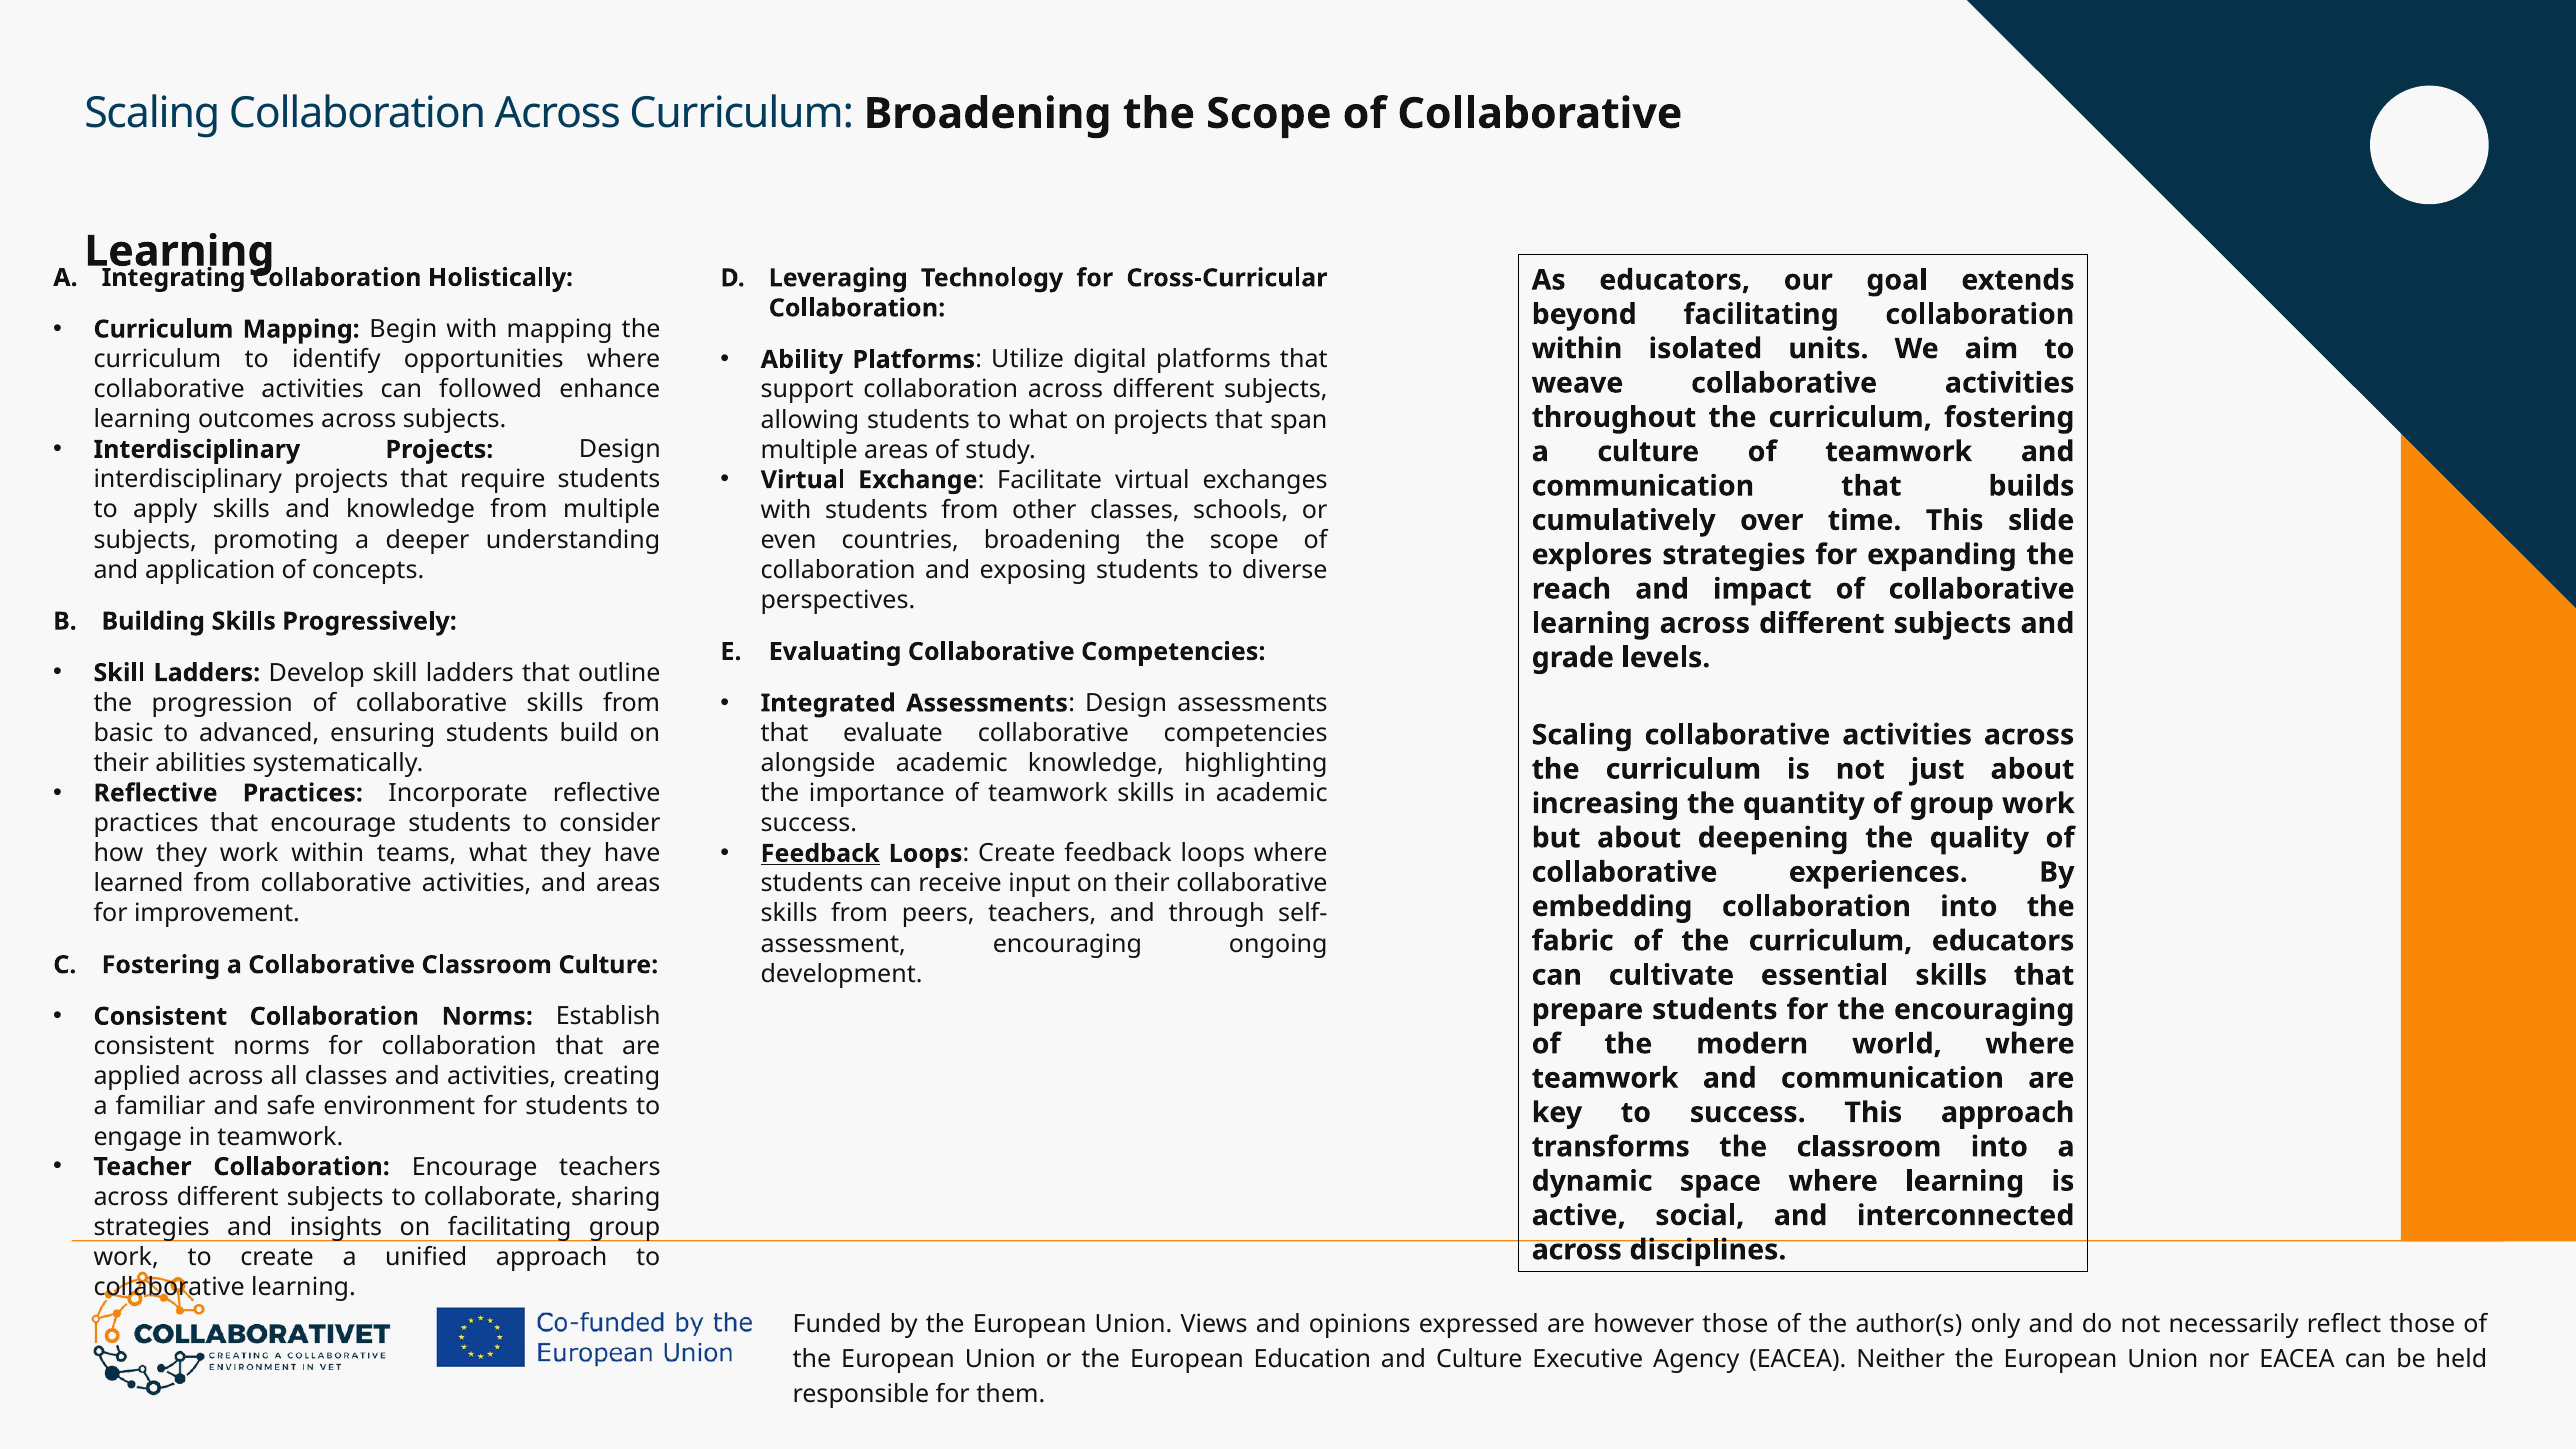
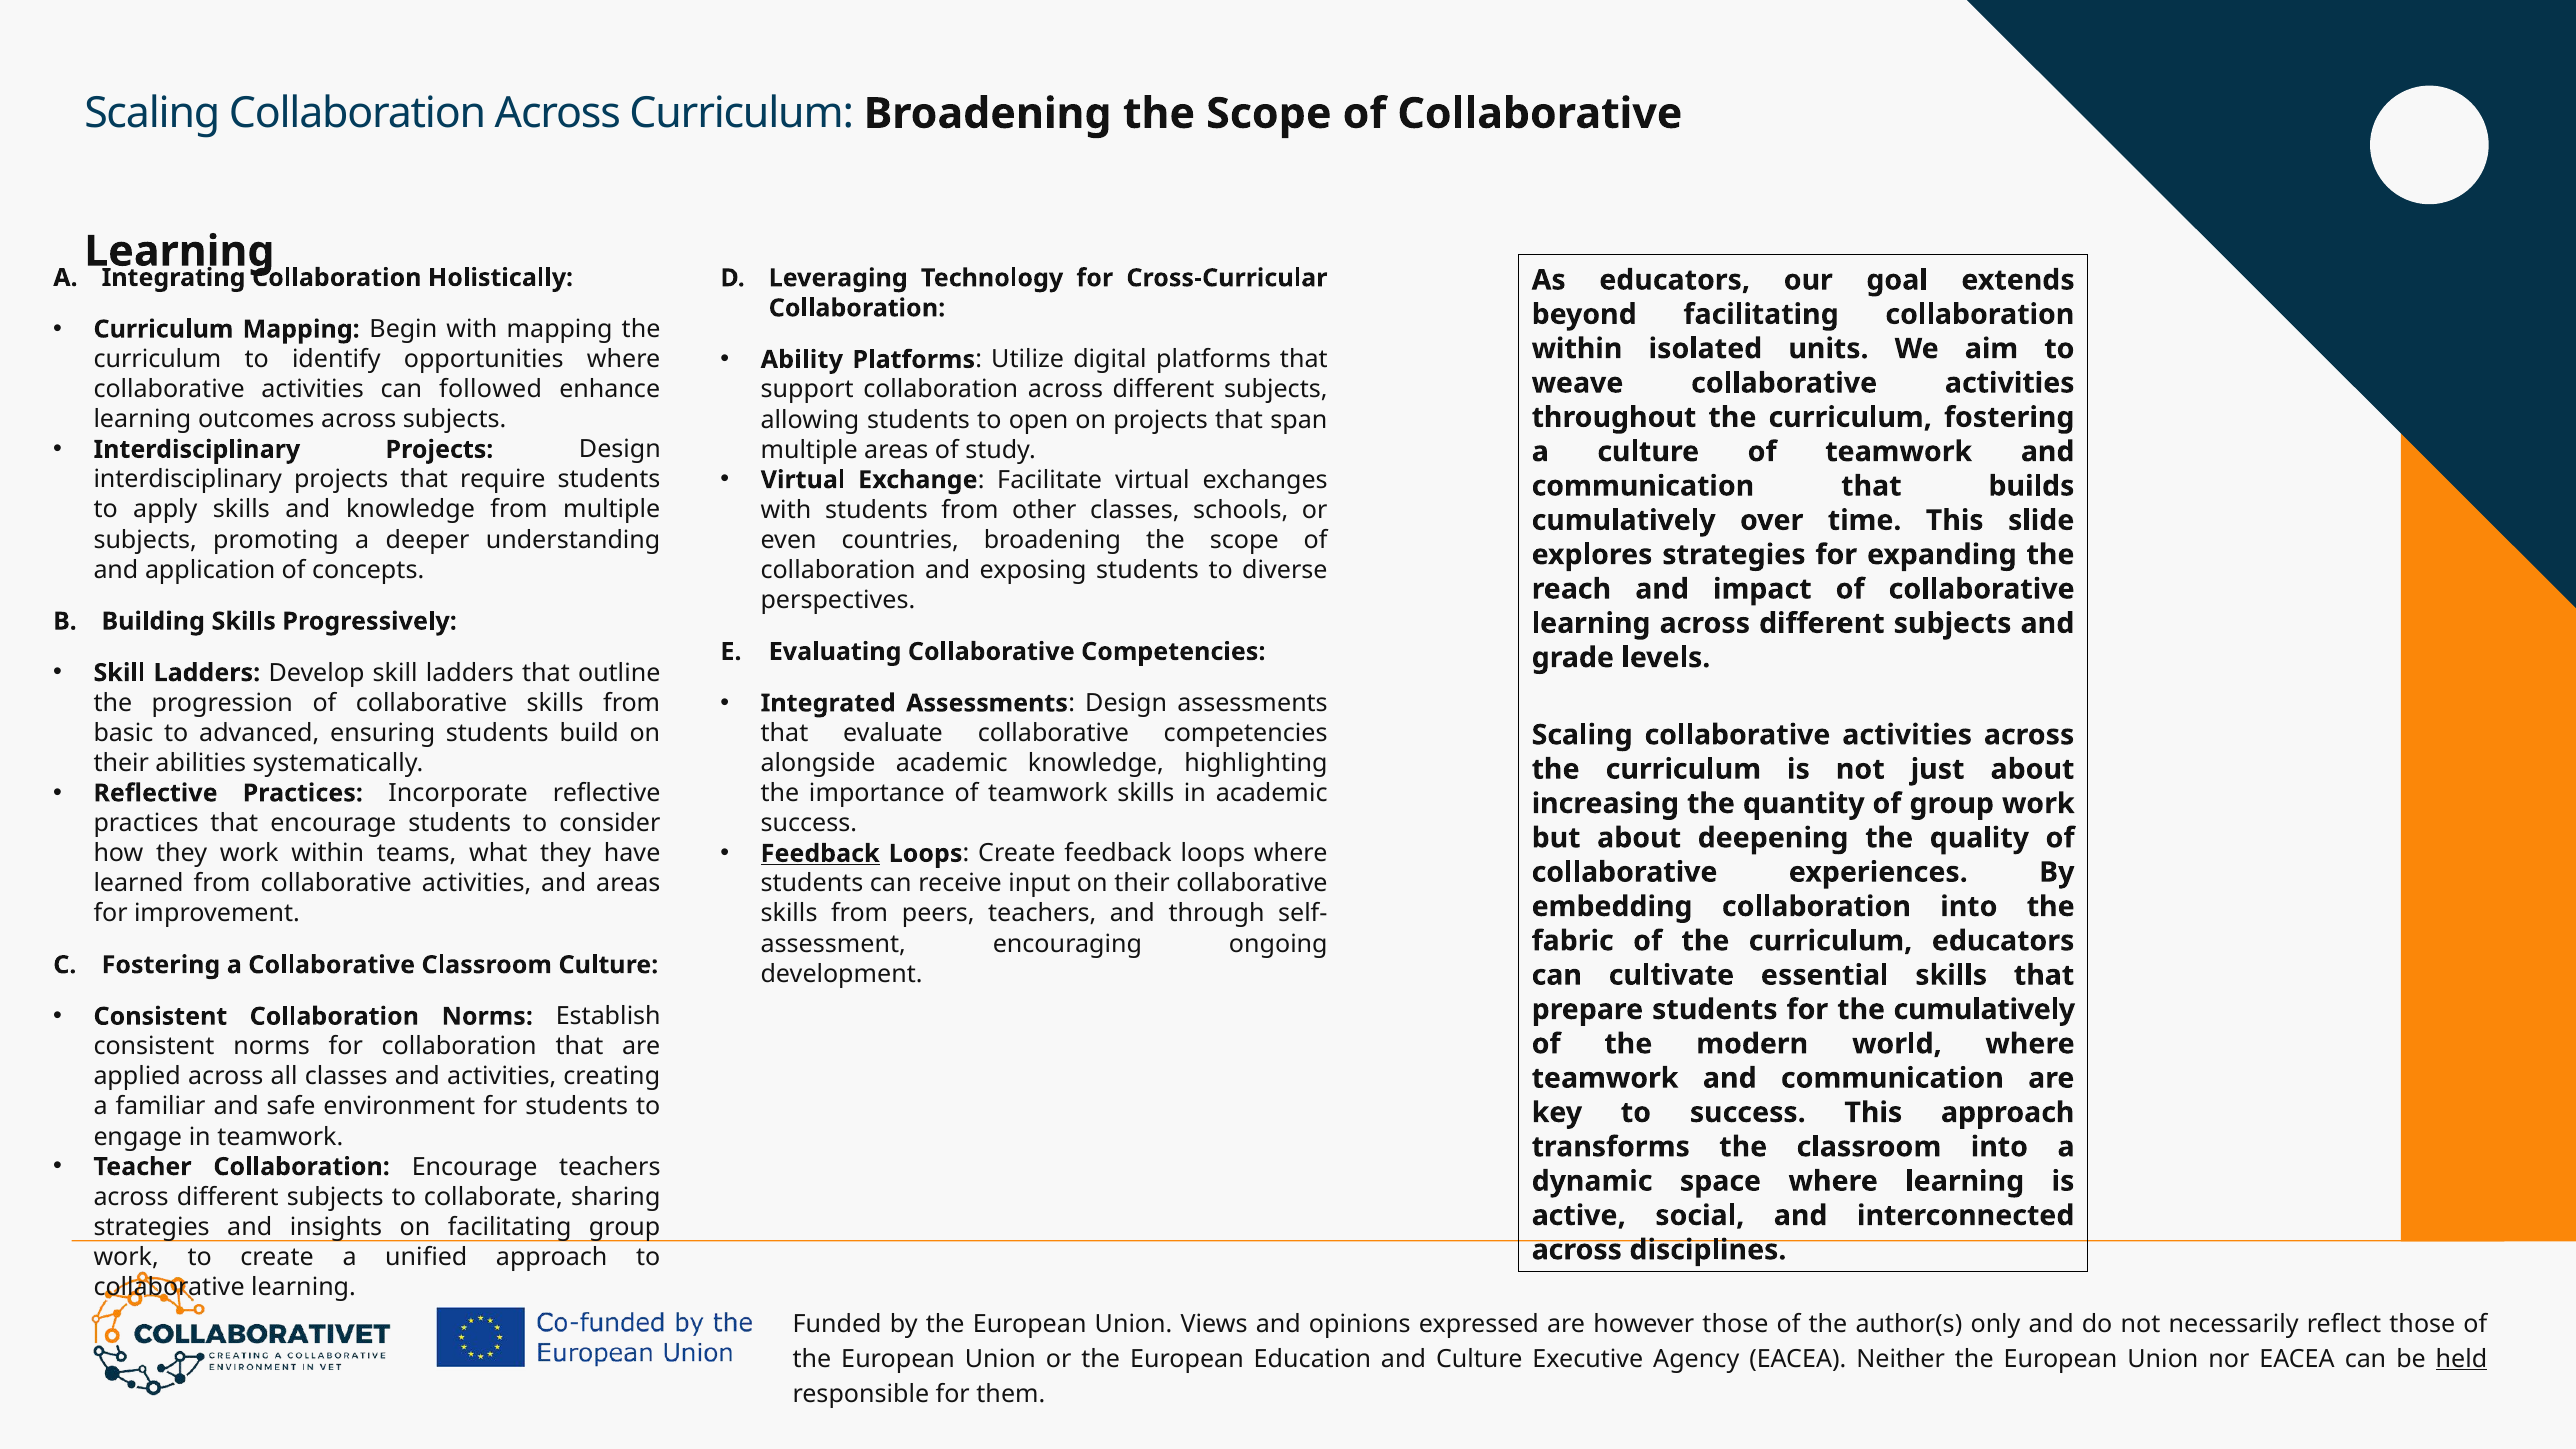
to what: what -> open
the encouraging: encouraging -> cumulatively
held underline: none -> present
